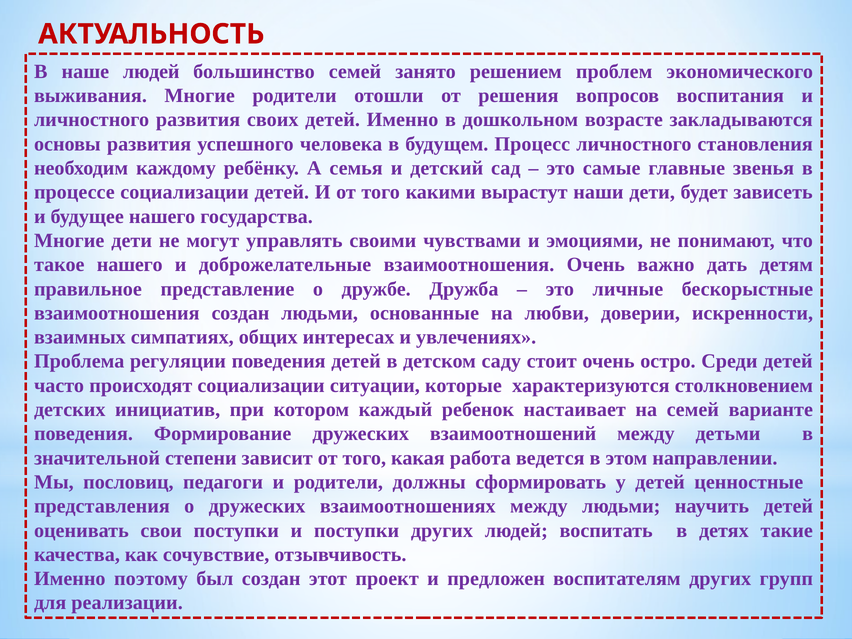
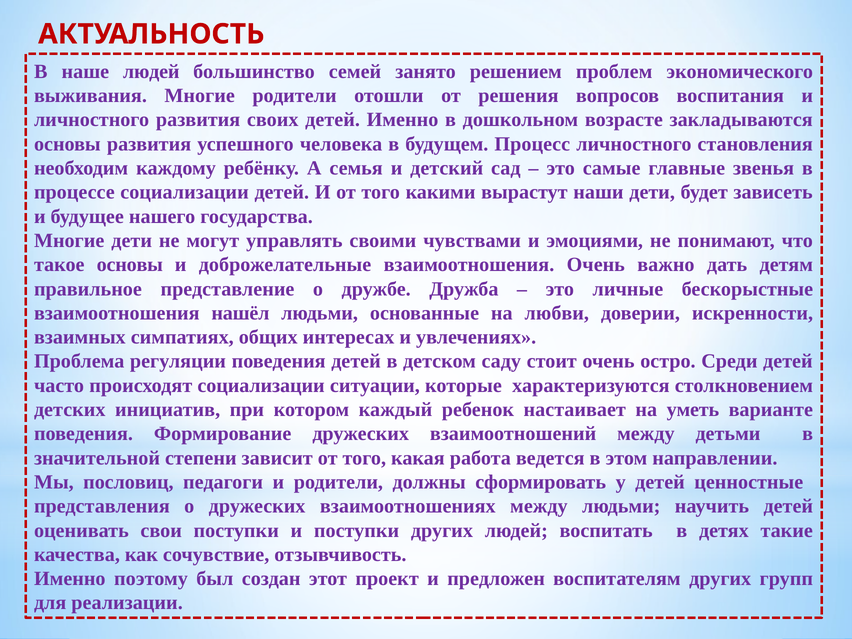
такое нашего: нашего -> основы
взаимоотношения создан: создан -> нашёл
на семей: семей -> уметь
